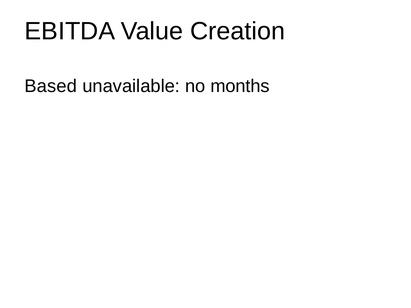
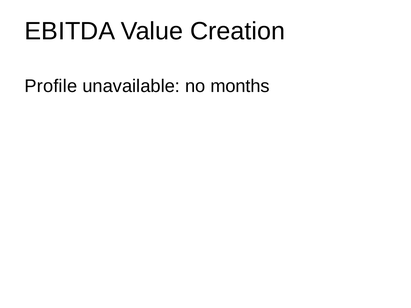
Based: Based -> Profile
